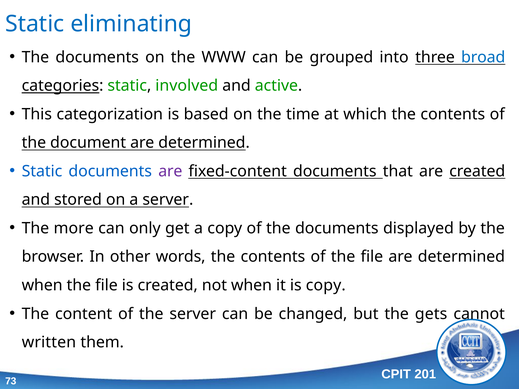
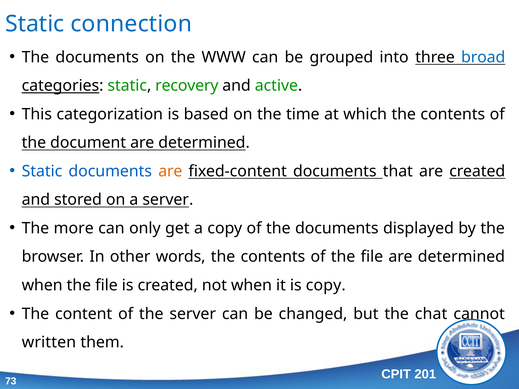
eliminating: eliminating -> connection
involved: involved -> recovery
are at (170, 171) colour: purple -> orange
gets: gets -> chat
